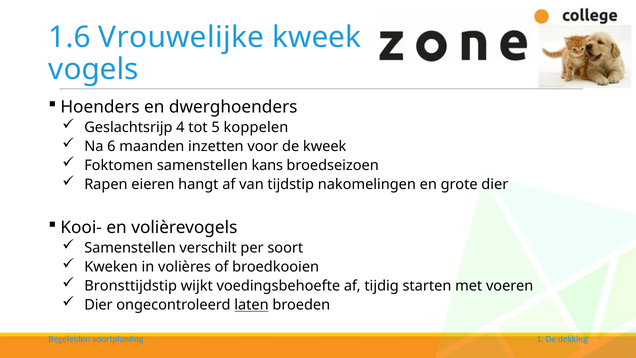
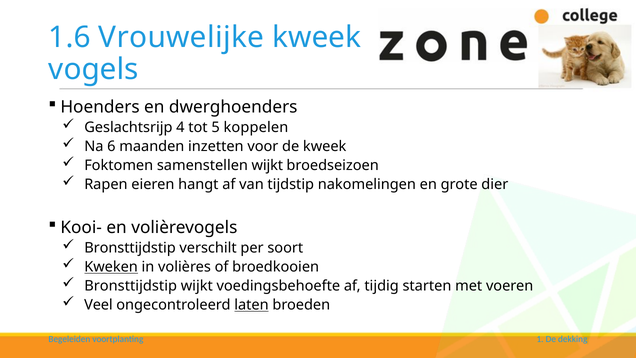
samenstellen kans: kans -> wijkt
Samenstellen at (130, 248): Samenstellen -> Bronsttijdstip
Kweken underline: none -> present
Dier at (98, 305): Dier -> Veel
